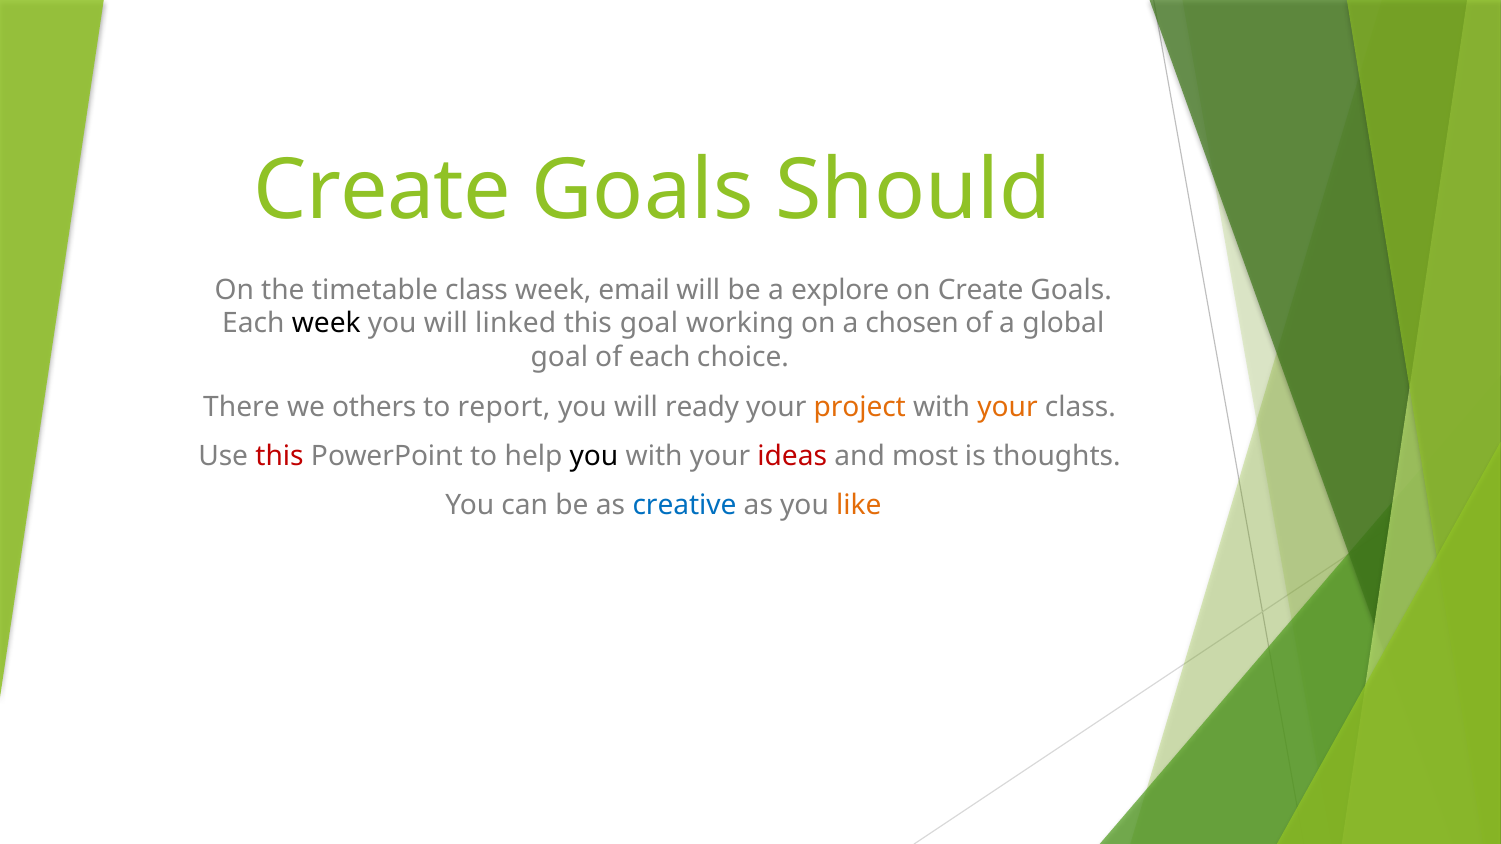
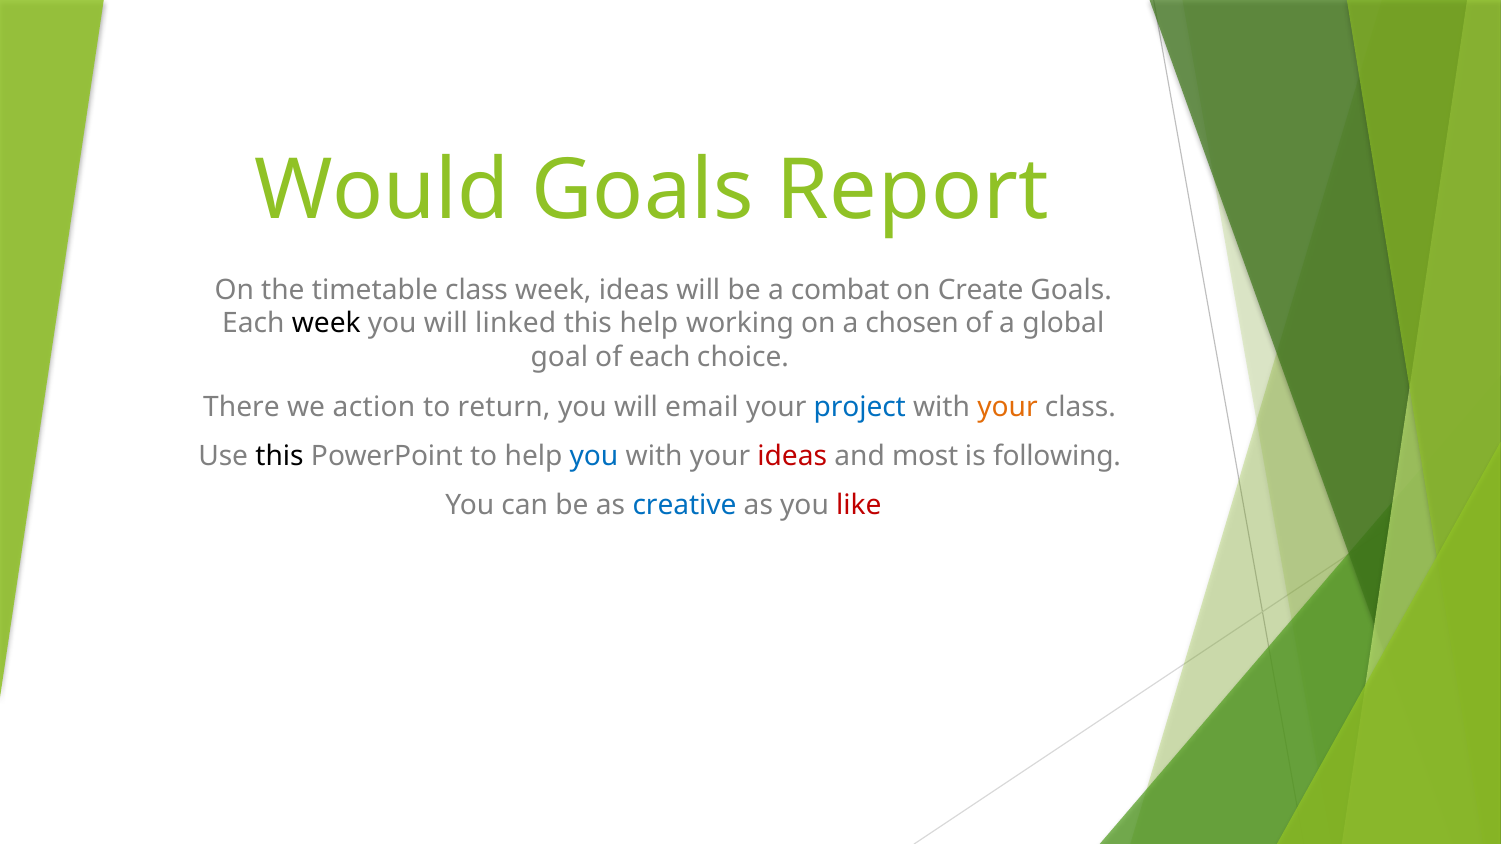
Create at (382, 191): Create -> Would
Should: Should -> Report
week email: email -> ideas
explore: explore -> combat
this goal: goal -> help
others: others -> action
report: report -> return
ready: ready -> email
project colour: orange -> blue
this at (280, 456) colour: red -> black
you at (594, 456) colour: black -> blue
thoughts: thoughts -> following
like colour: orange -> red
